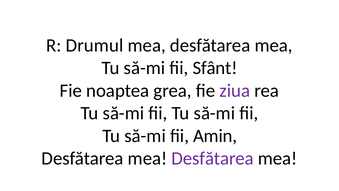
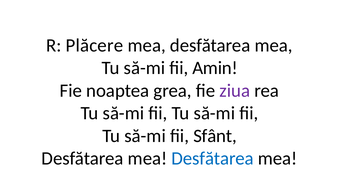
Drumul: Drumul -> Plăcere
Sfânt: Sfânt -> Amin
Amin: Amin -> Sfânt
Desfătarea at (213, 158) colour: purple -> blue
